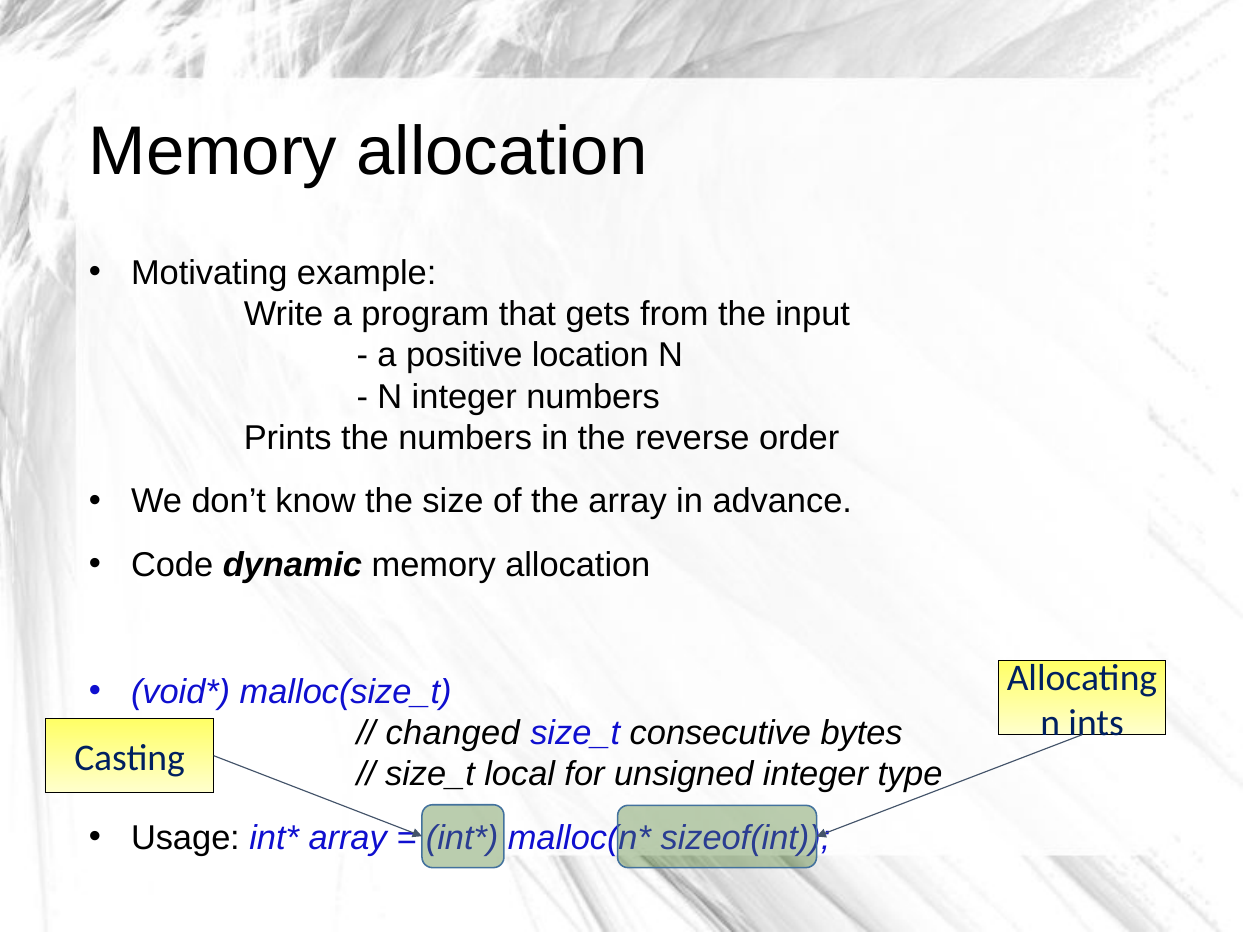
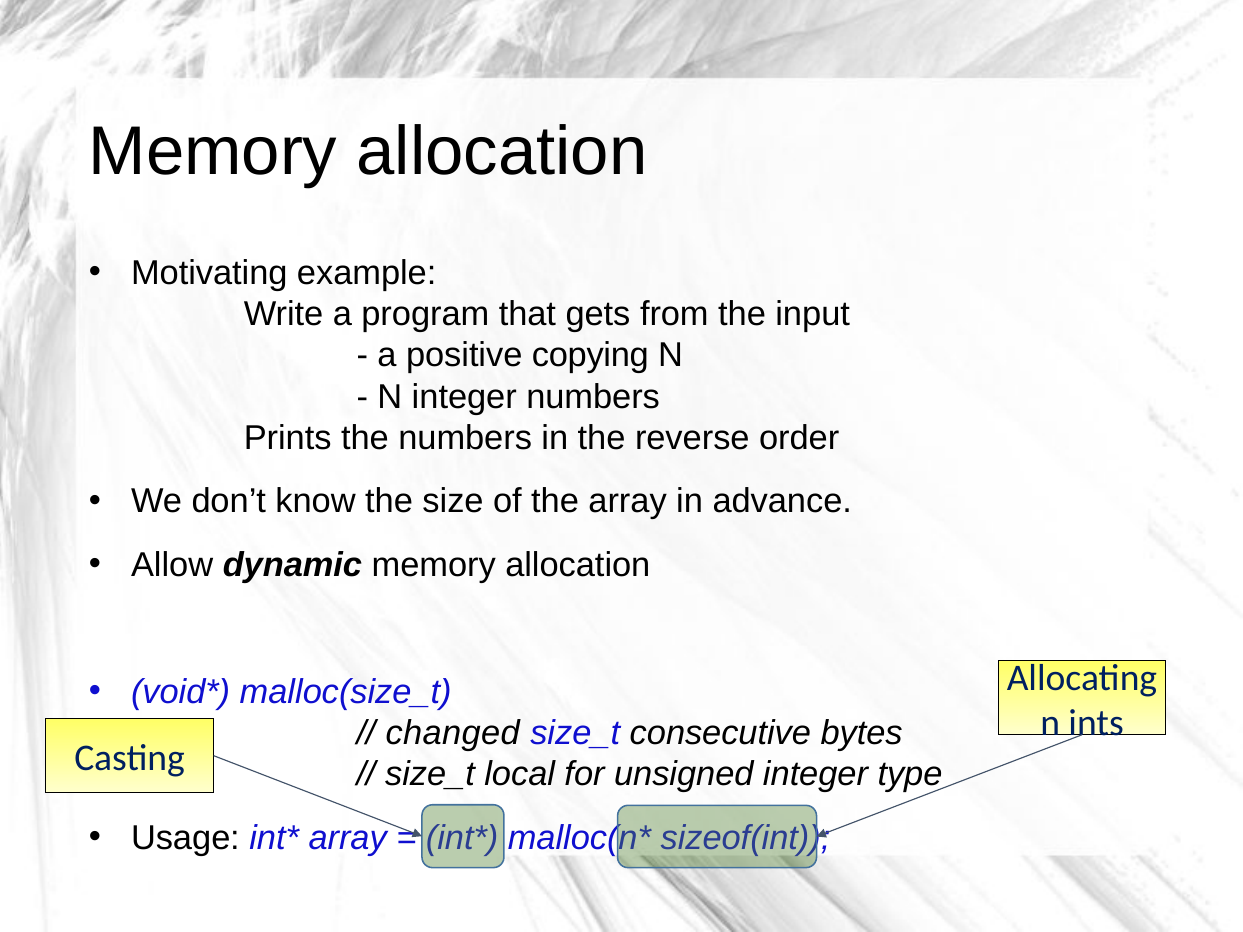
location: location -> copying
Code: Code -> Allow
